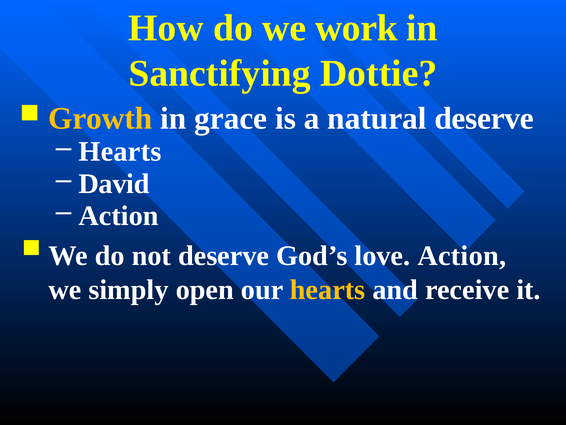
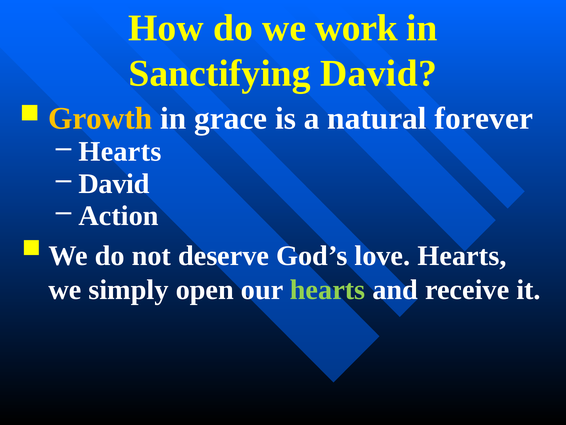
Sanctifying Dottie: Dottie -> David
natural deserve: deserve -> forever
love Action: Action -> Hearts
hearts at (328, 289) colour: yellow -> light green
